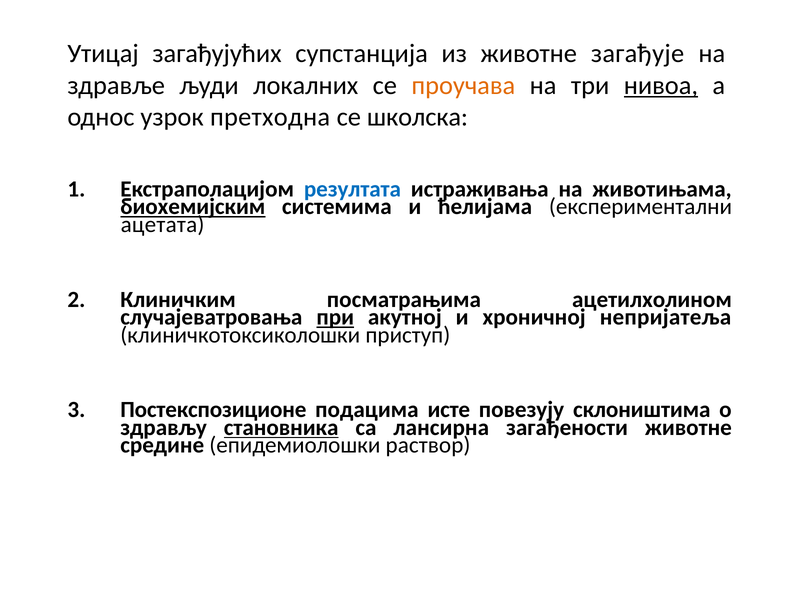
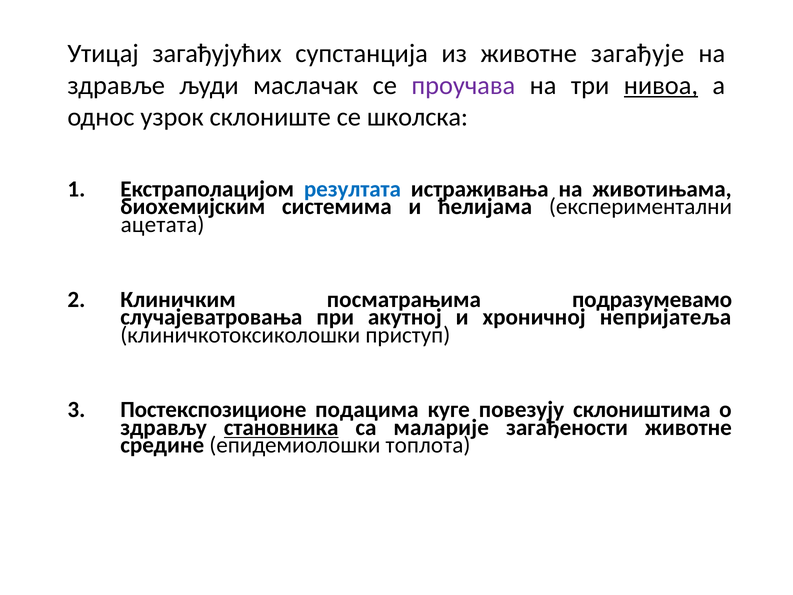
локалних: локалних -> маслачак
проучава colour: orange -> purple
претходна: претходна -> склониште
биохемијским underline: present -> none
ацетилхолином: ацетилхолином -> подразумевамо
при underline: present -> none
исте: исте -> куге
лансирна: лансирна -> маларије
раствор: раствор -> топлота
